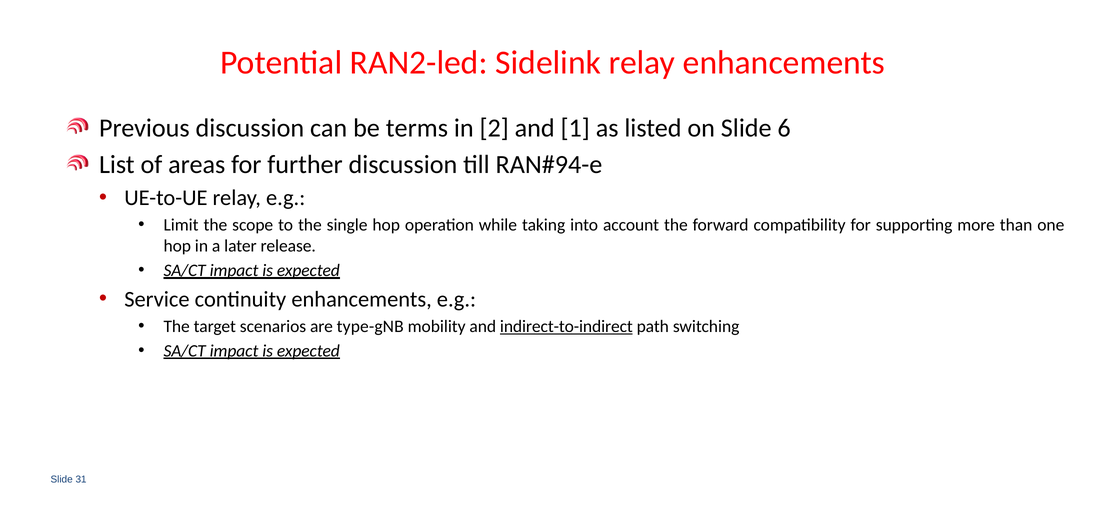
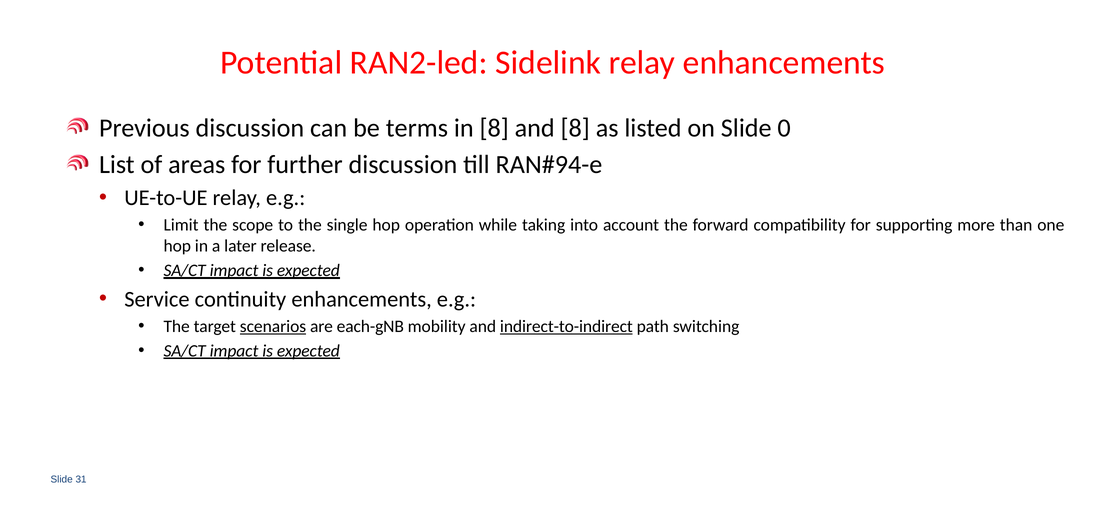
in 2: 2 -> 8
and 1: 1 -> 8
6: 6 -> 0
scenarios underline: none -> present
type-gNB: type-gNB -> each-gNB
